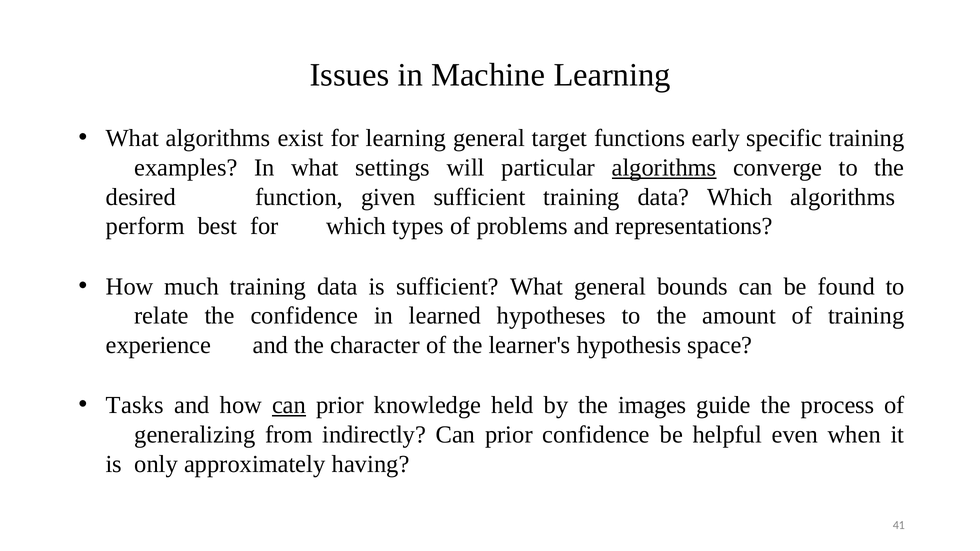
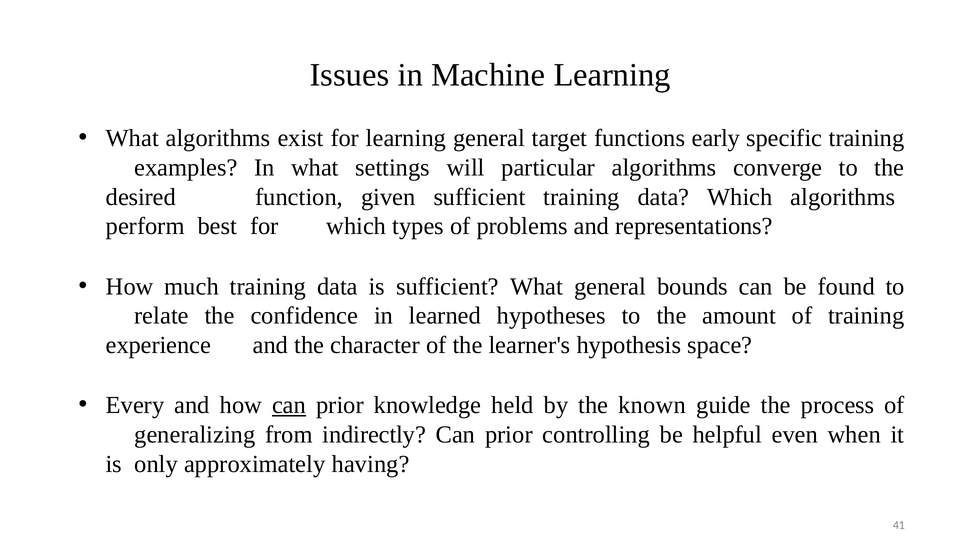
algorithms at (664, 168) underline: present -> none
Tasks: Tasks -> Every
images: images -> known
prior confidence: confidence -> controlling
